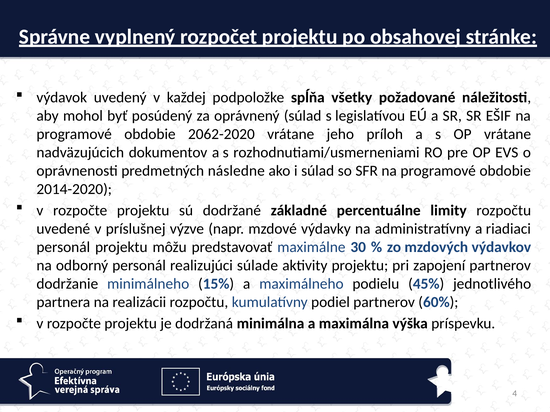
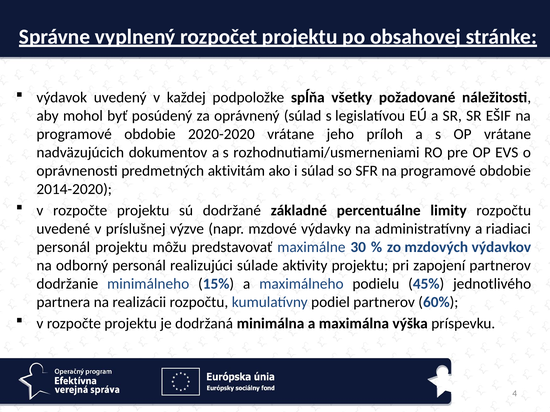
2062-2020: 2062-2020 -> 2020-2020
následne: následne -> aktivitám
